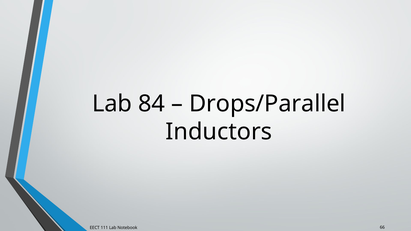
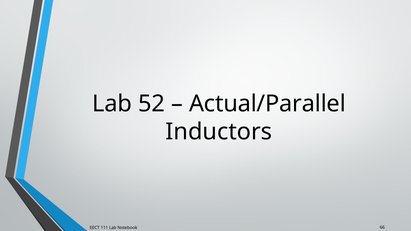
84: 84 -> 52
Drops/Parallel: Drops/Parallel -> Actual/Parallel
